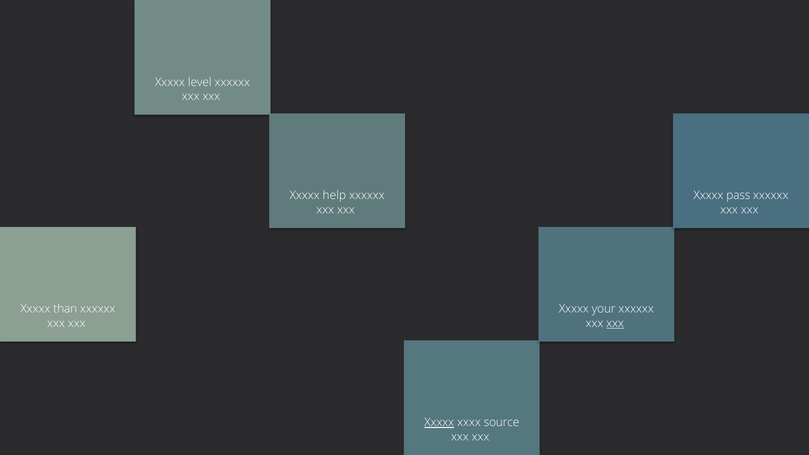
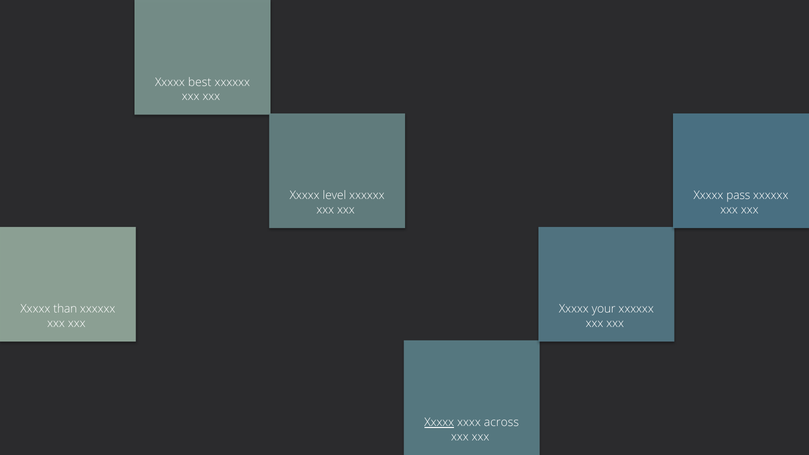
level: level -> best
help: help -> level
xxx at (615, 323) underline: present -> none
source: source -> across
